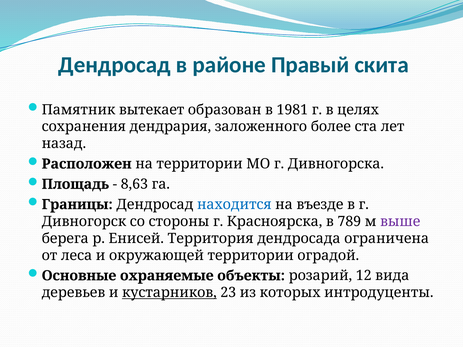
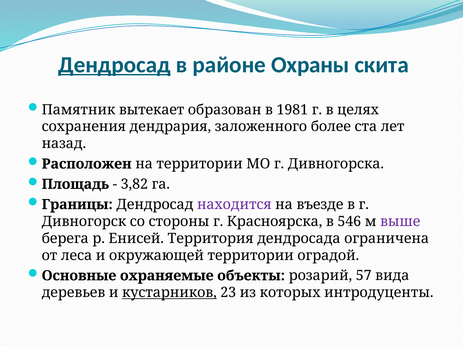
Дендросад at (114, 65) underline: none -> present
Правый: Правый -> Охраны
8,63: 8,63 -> 3,82
находится colour: blue -> purple
789: 789 -> 546
12: 12 -> 57
